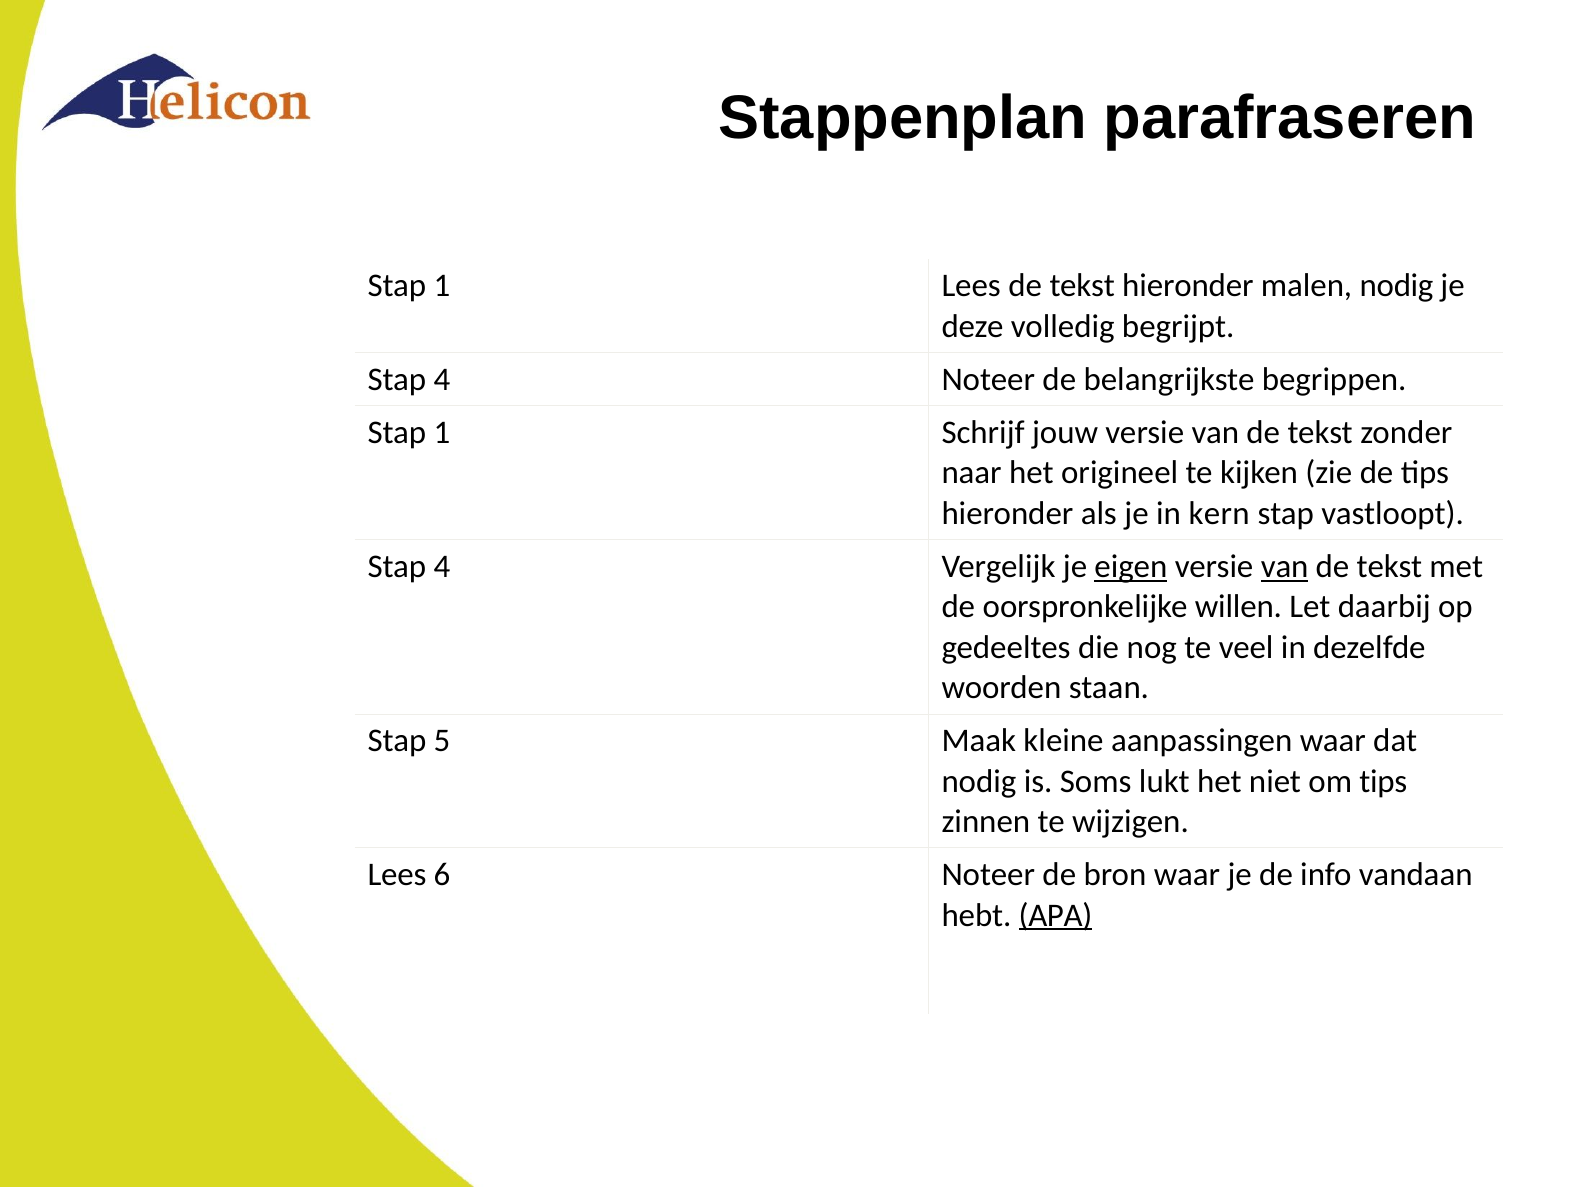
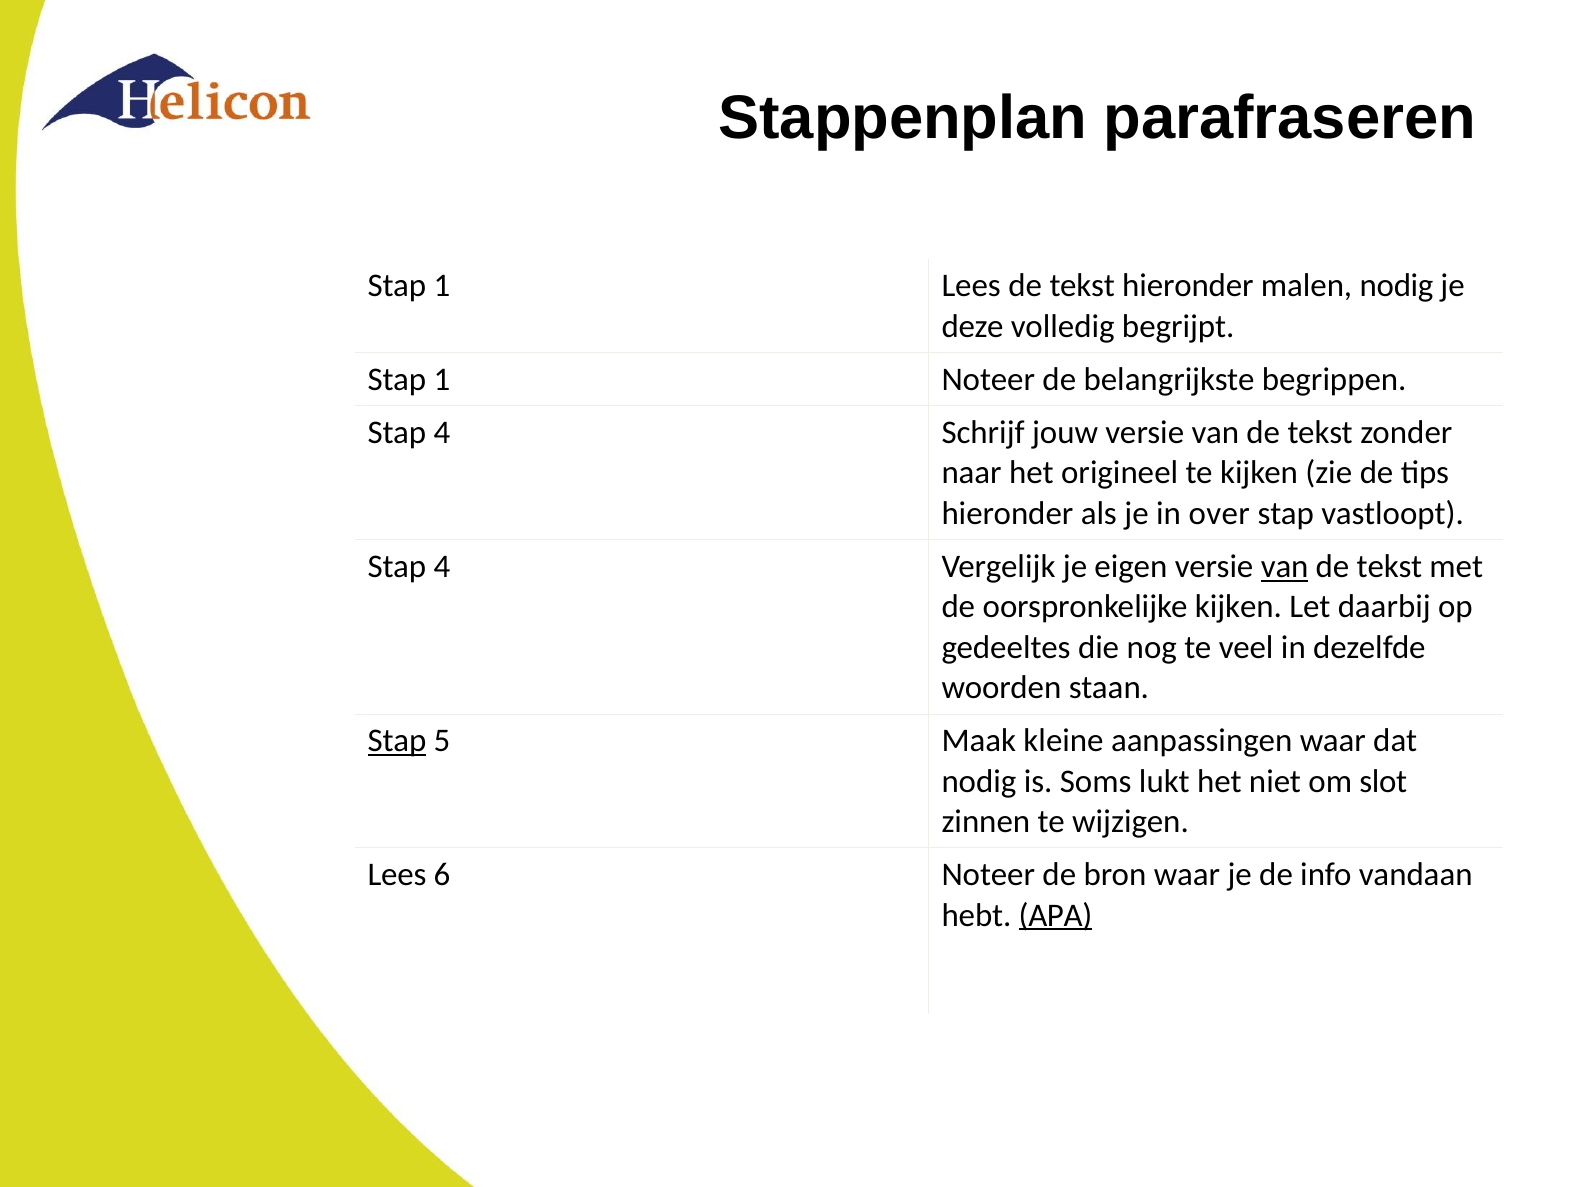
4 at (442, 379): 4 -> 1
1 at (442, 433): 1 -> 4
kern: kern -> over
eigen underline: present -> none
oorspronkelijke willen: willen -> kijken
Stap at (397, 741) underline: none -> present
om tips: tips -> slot
